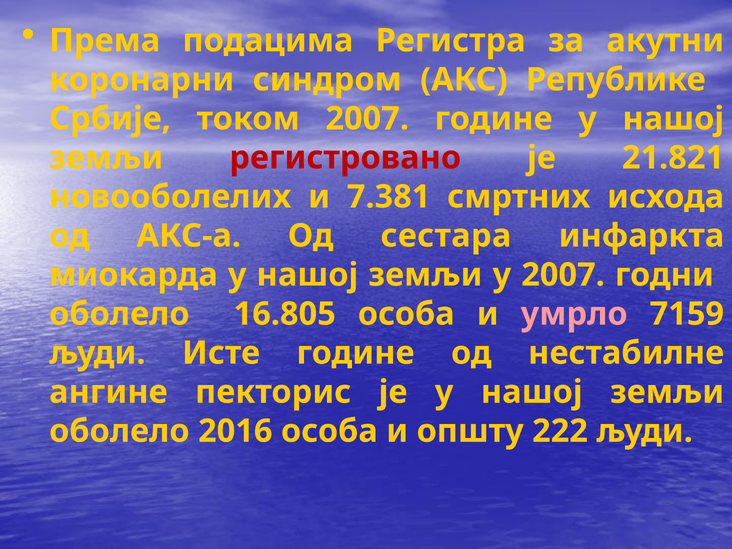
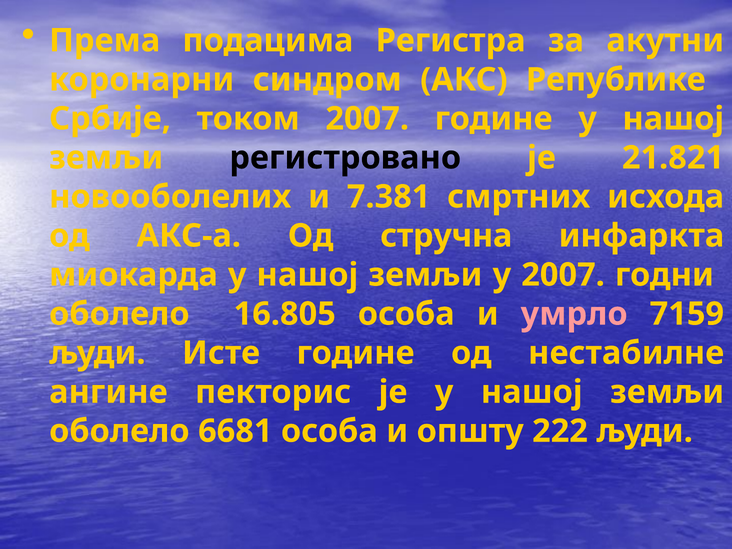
регистровано colour: red -> black
сестара: сестара -> стручна
2016: 2016 -> 6681
